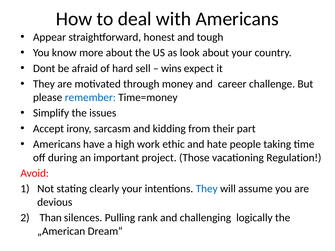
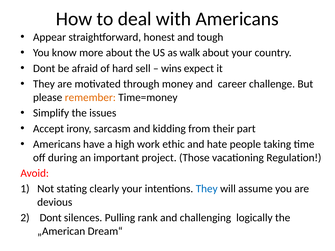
look: look -> walk
remember colour: blue -> orange
Than at (51, 218): Than -> Dont
